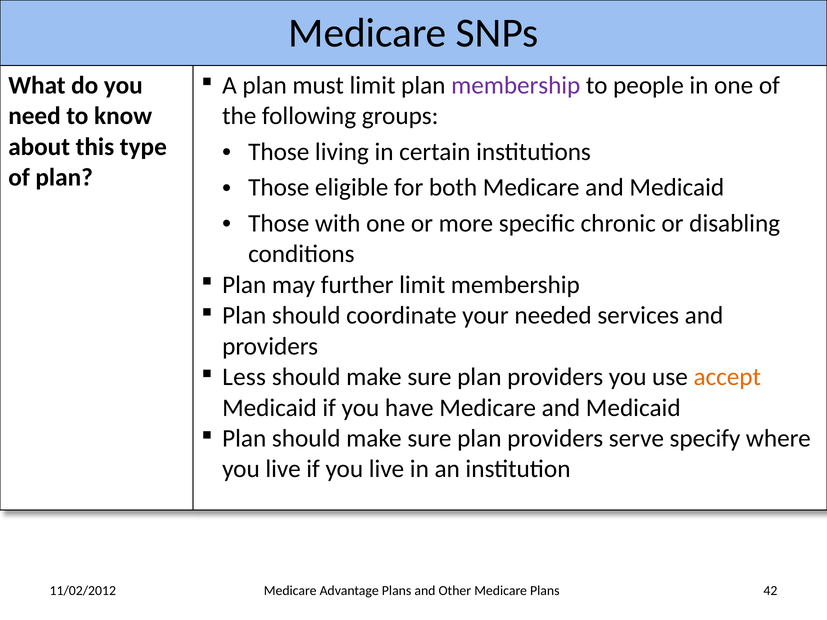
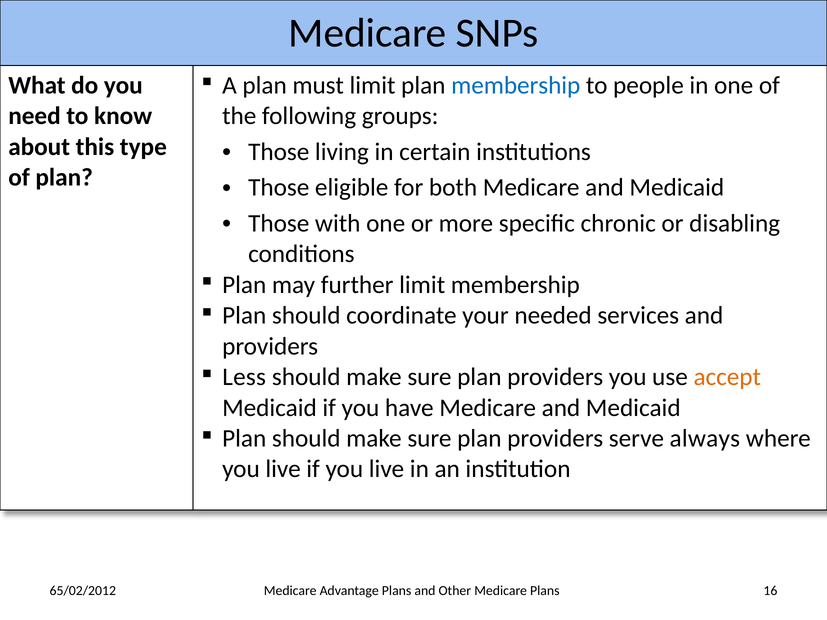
membership at (516, 85) colour: purple -> blue
specify: specify -> always
11/02/2012: 11/02/2012 -> 65/02/2012
42: 42 -> 16
